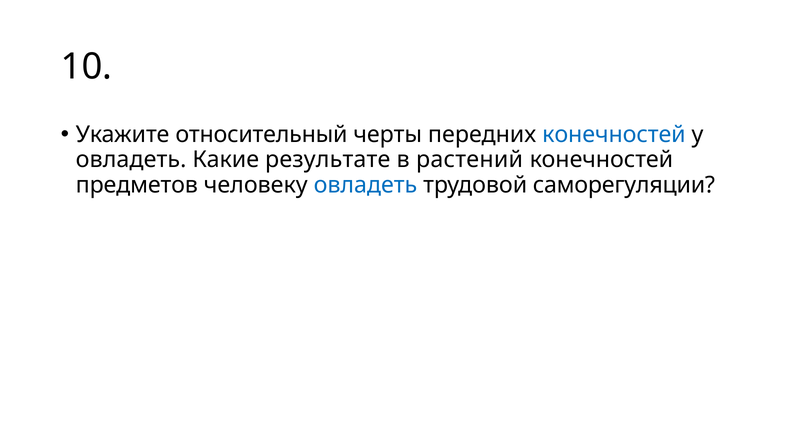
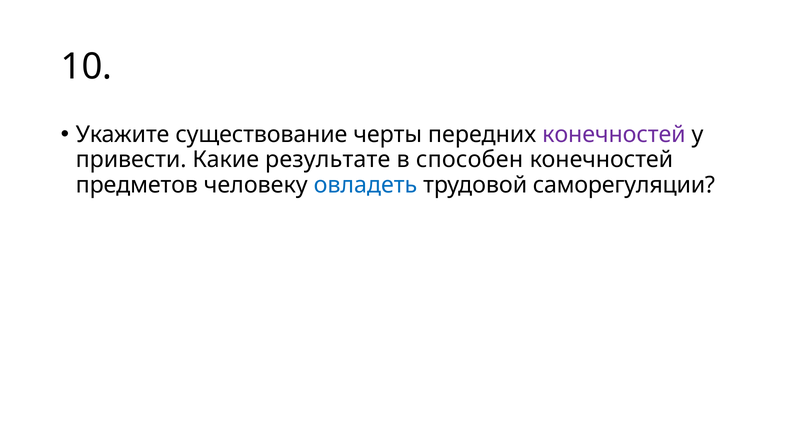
относительный: относительный -> существование
конечностей at (614, 135) colour: blue -> purple
овладеть at (131, 160): овладеть -> привести
растений: растений -> способен
